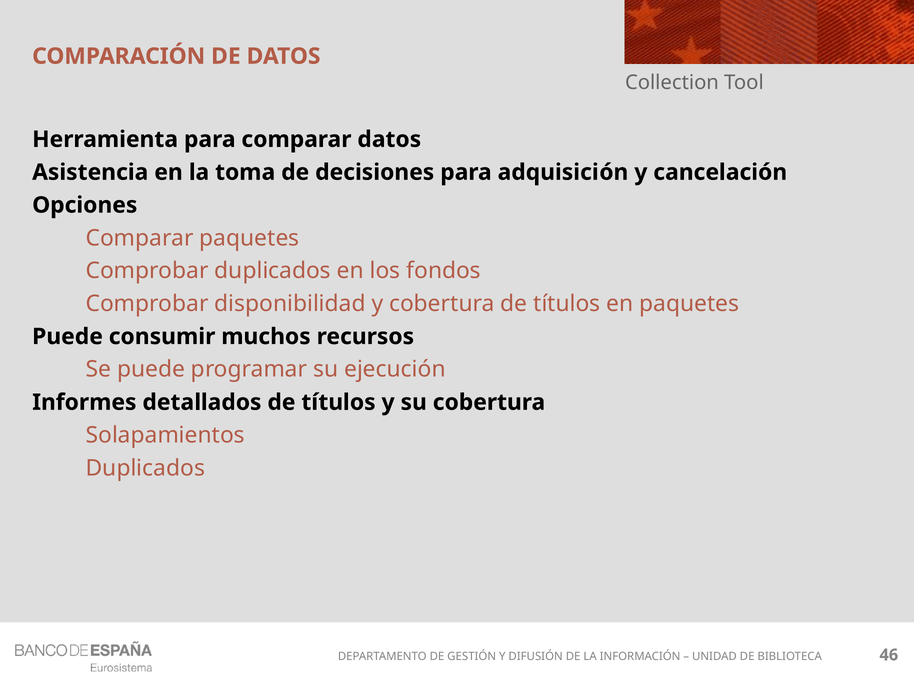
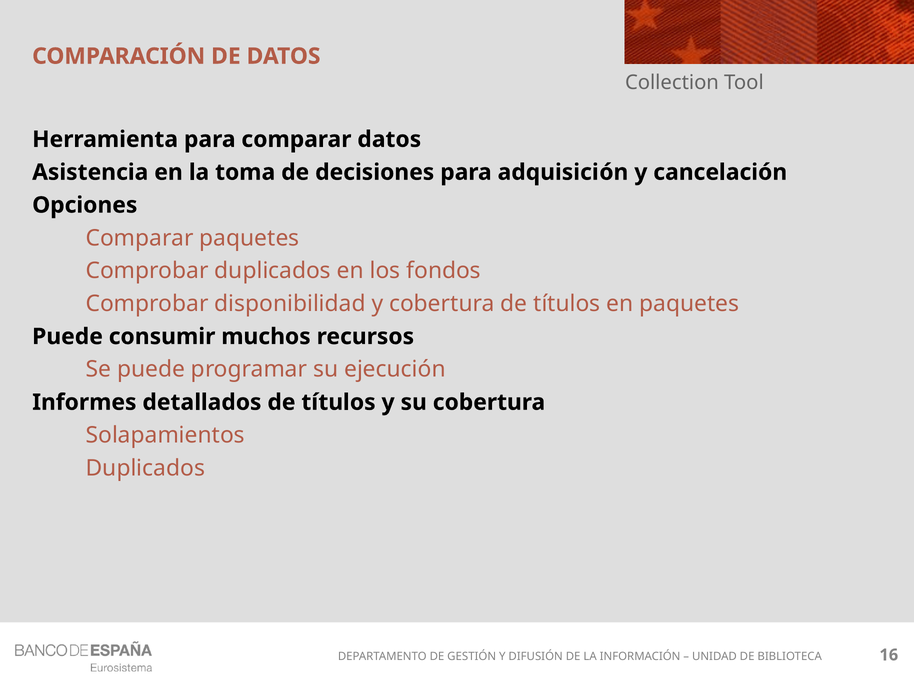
46: 46 -> 16
